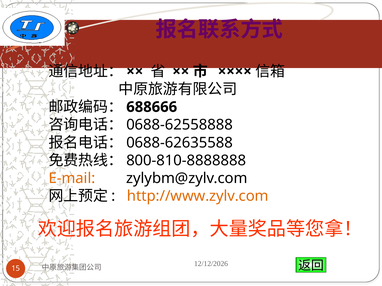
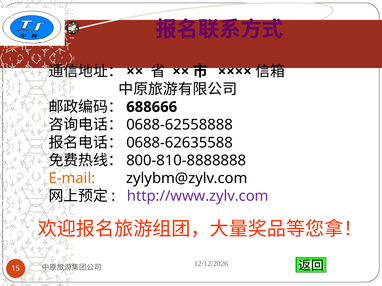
http://www.zylv.com colour: orange -> purple
